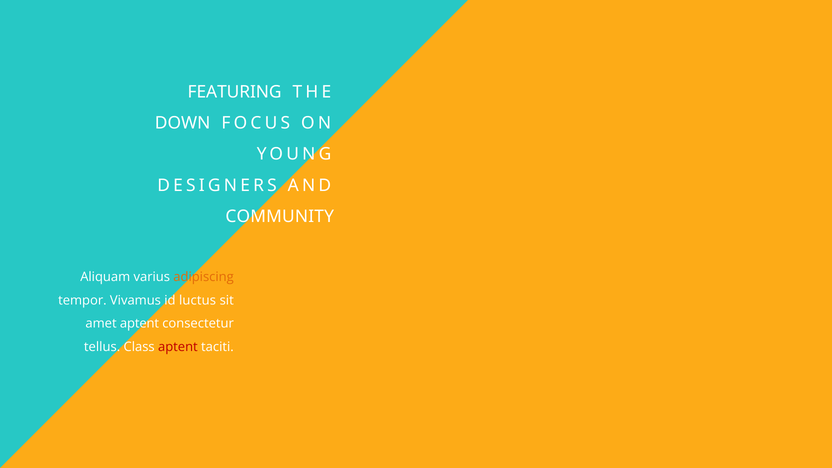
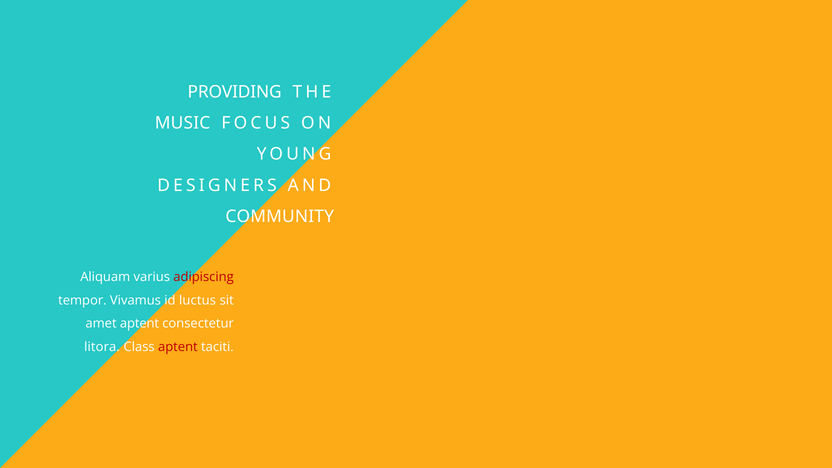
FEATURING: FEATURING -> PROVIDING
DOWN: DOWN -> MUSIC
adipiscing colour: orange -> red
tellus: tellus -> litora
